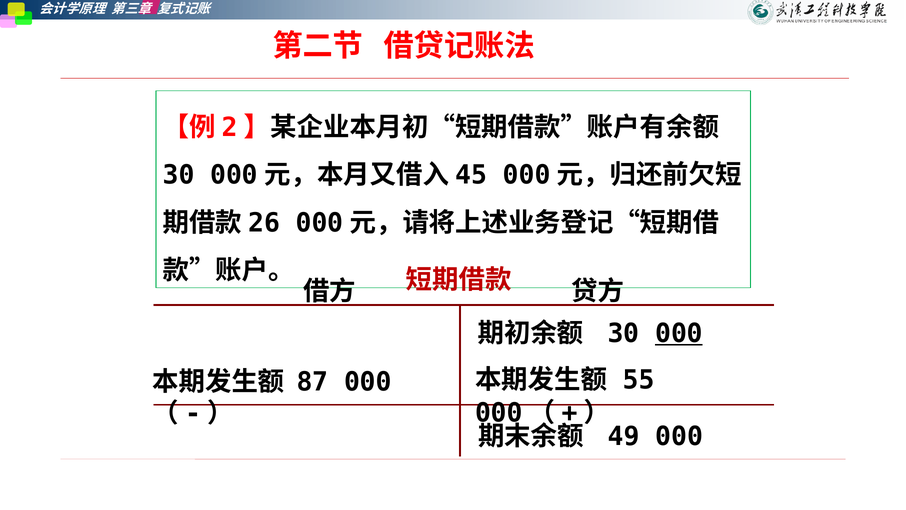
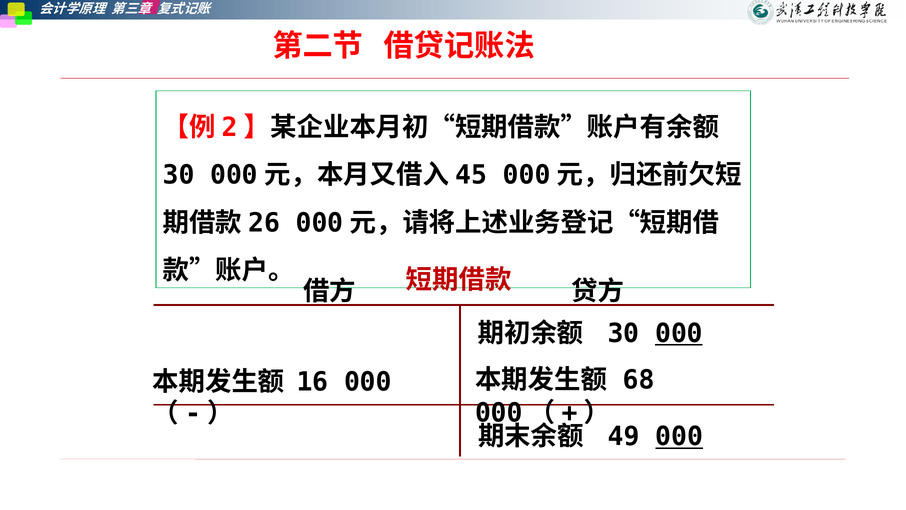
55: 55 -> 68
87: 87 -> 16
000 at (679, 436) underline: none -> present
